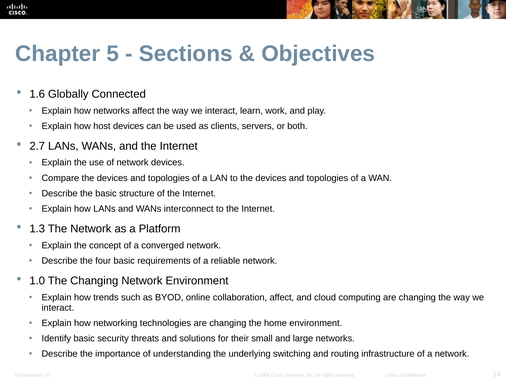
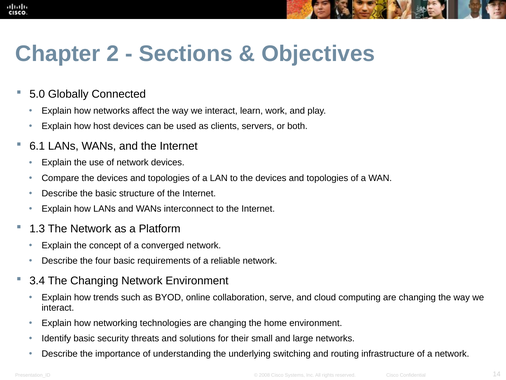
5: 5 -> 2
1.6: 1.6 -> 5.0
2.7: 2.7 -> 6.1
1.0: 1.0 -> 3.4
collaboration affect: affect -> serve
